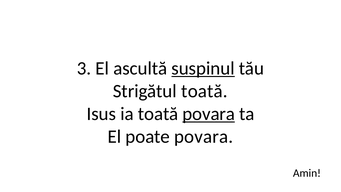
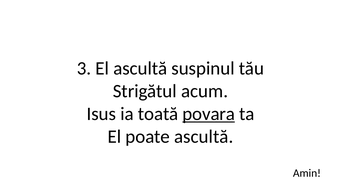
suspinul underline: present -> none
Strigătul toată: toată -> acum
poate povara: povara -> ascultă
